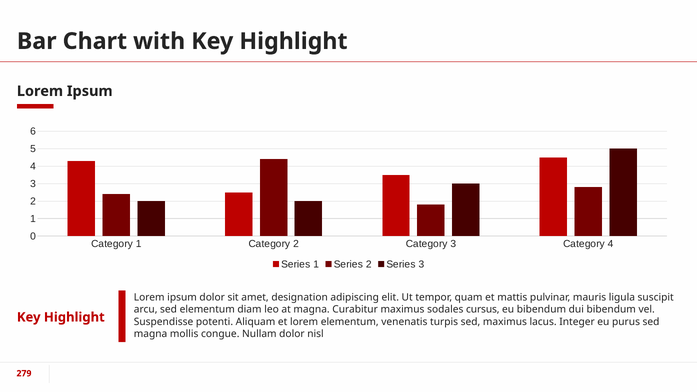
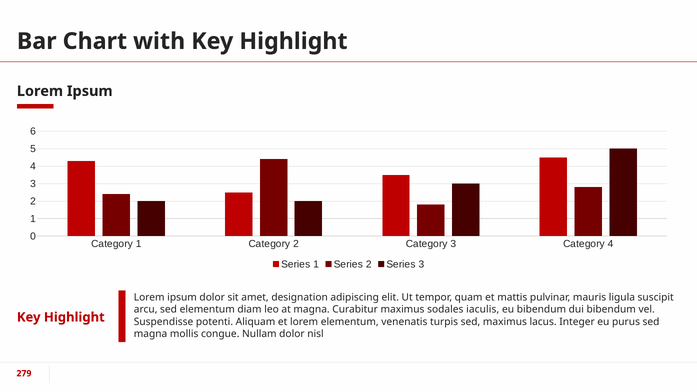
cursus: cursus -> iaculis
